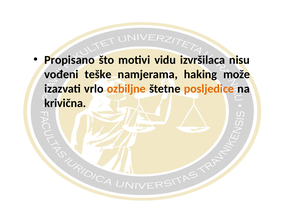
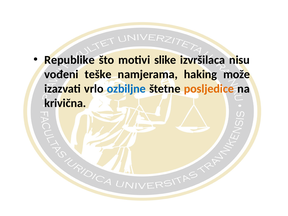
Propisano: Propisano -> Republike
vidu: vidu -> slike
ozbiljne colour: orange -> blue
